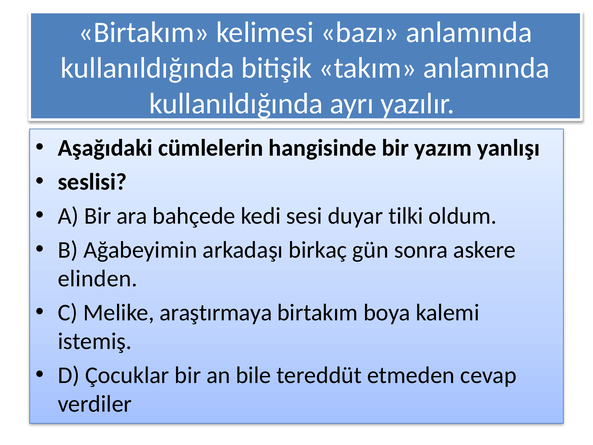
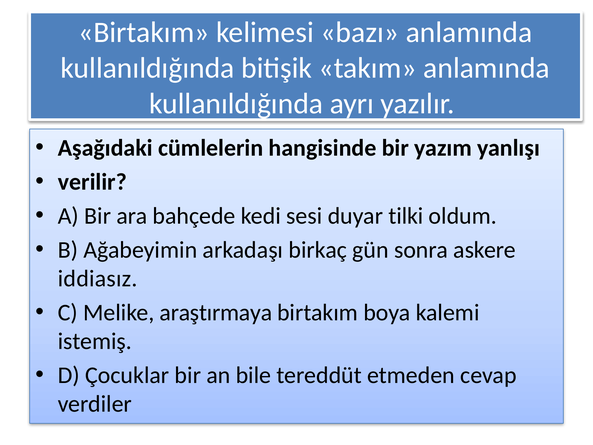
seslisi: seslisi -> verilir
elinden: elinden -> iddiasız
